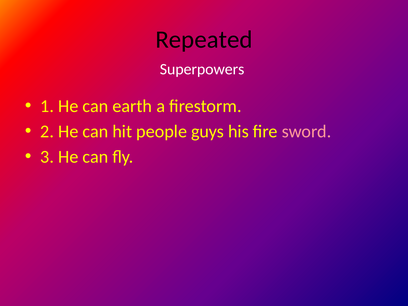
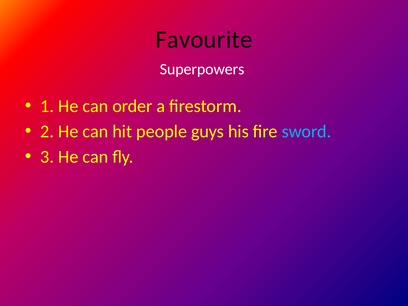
Repeated: Repeated -> Favourite
earth: earth -> order
sword colour: pink -> light blue
